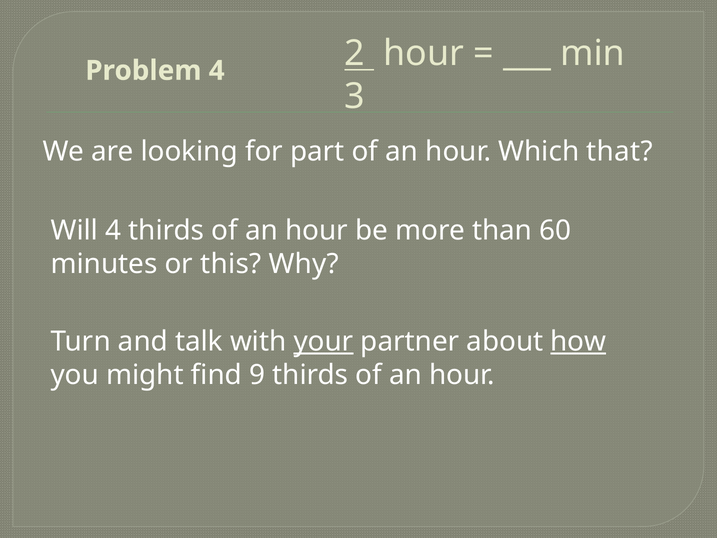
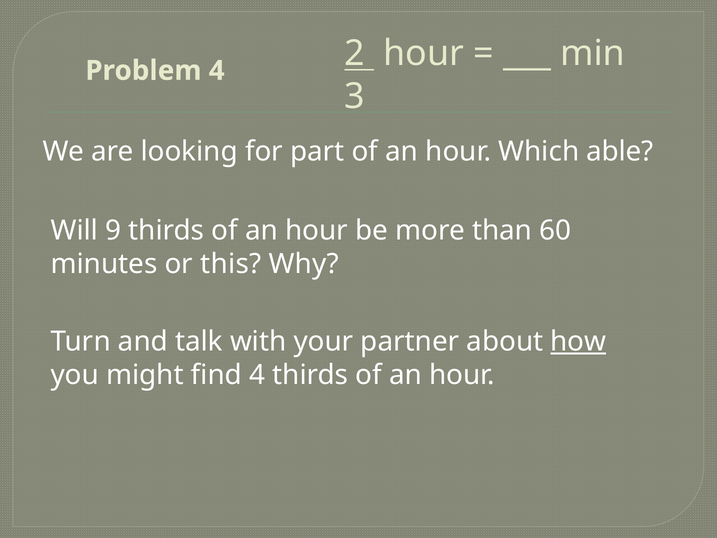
that: that -> able
Will 4: 4 -> 9
your underline: present -> none
find 9: 9 -> 4
